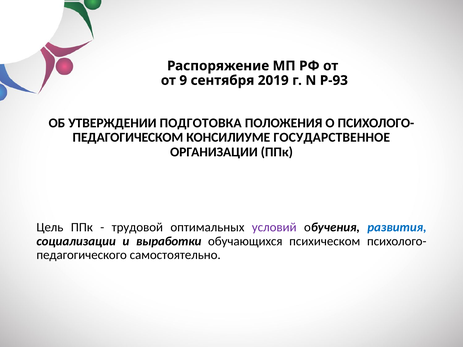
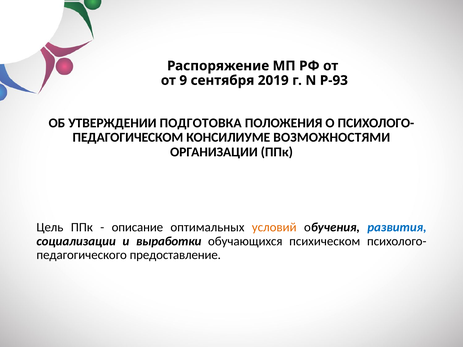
ГОСУДАРСТВЕННОЕ: ГОСУДАРСТВЕННОЕ -> ВОЗМОЖНОСТЯМИ
трудовой: трудовой -> описание
условий colour: purple -> orange
самостоятельно: самостоятельно -> предоставление
